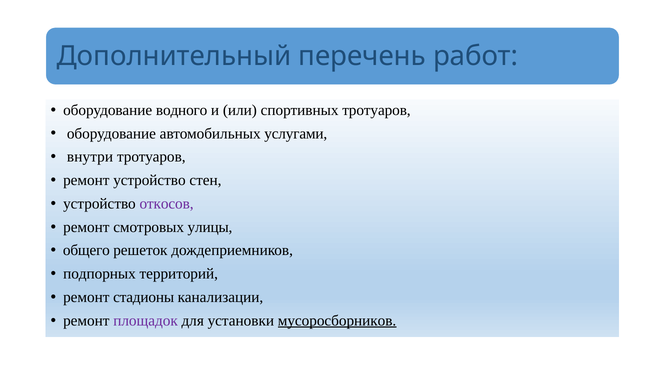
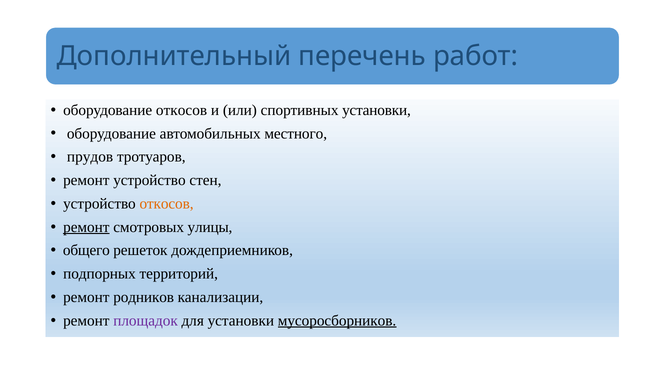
оборудование водного: водного -> откосов
спортивных тротуаров: тротуаров -> установки
услугами: услугами -> местного
внутри: внутри -> прудов
откосов at (167, 204) colour: purple -> orange
ремонт at (86, 227) underline: none -> present
стадионы: стадионы -> родников
